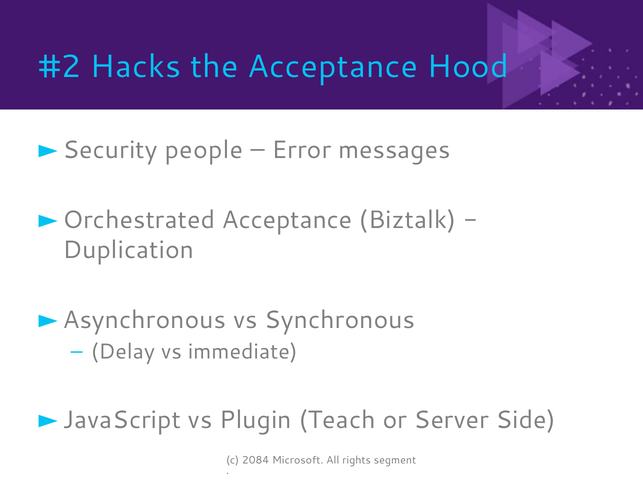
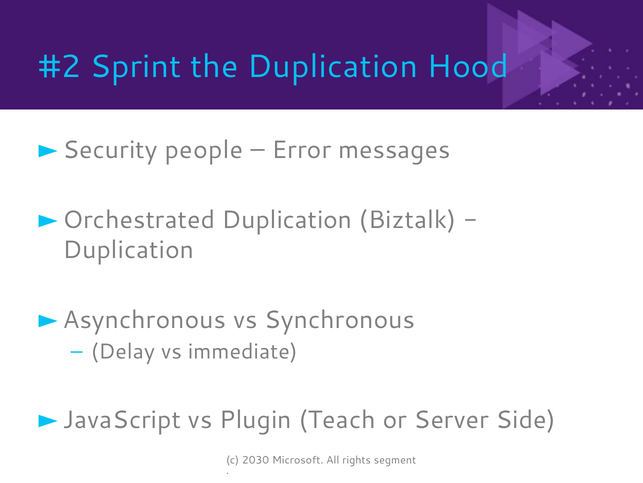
Hacks: Hacks -> Sprint
the Acceptance: Acceptance -> Duplication
Acceptance at (287, 220): Acceptance -> Duplication
2084: 2084 -> 2030
